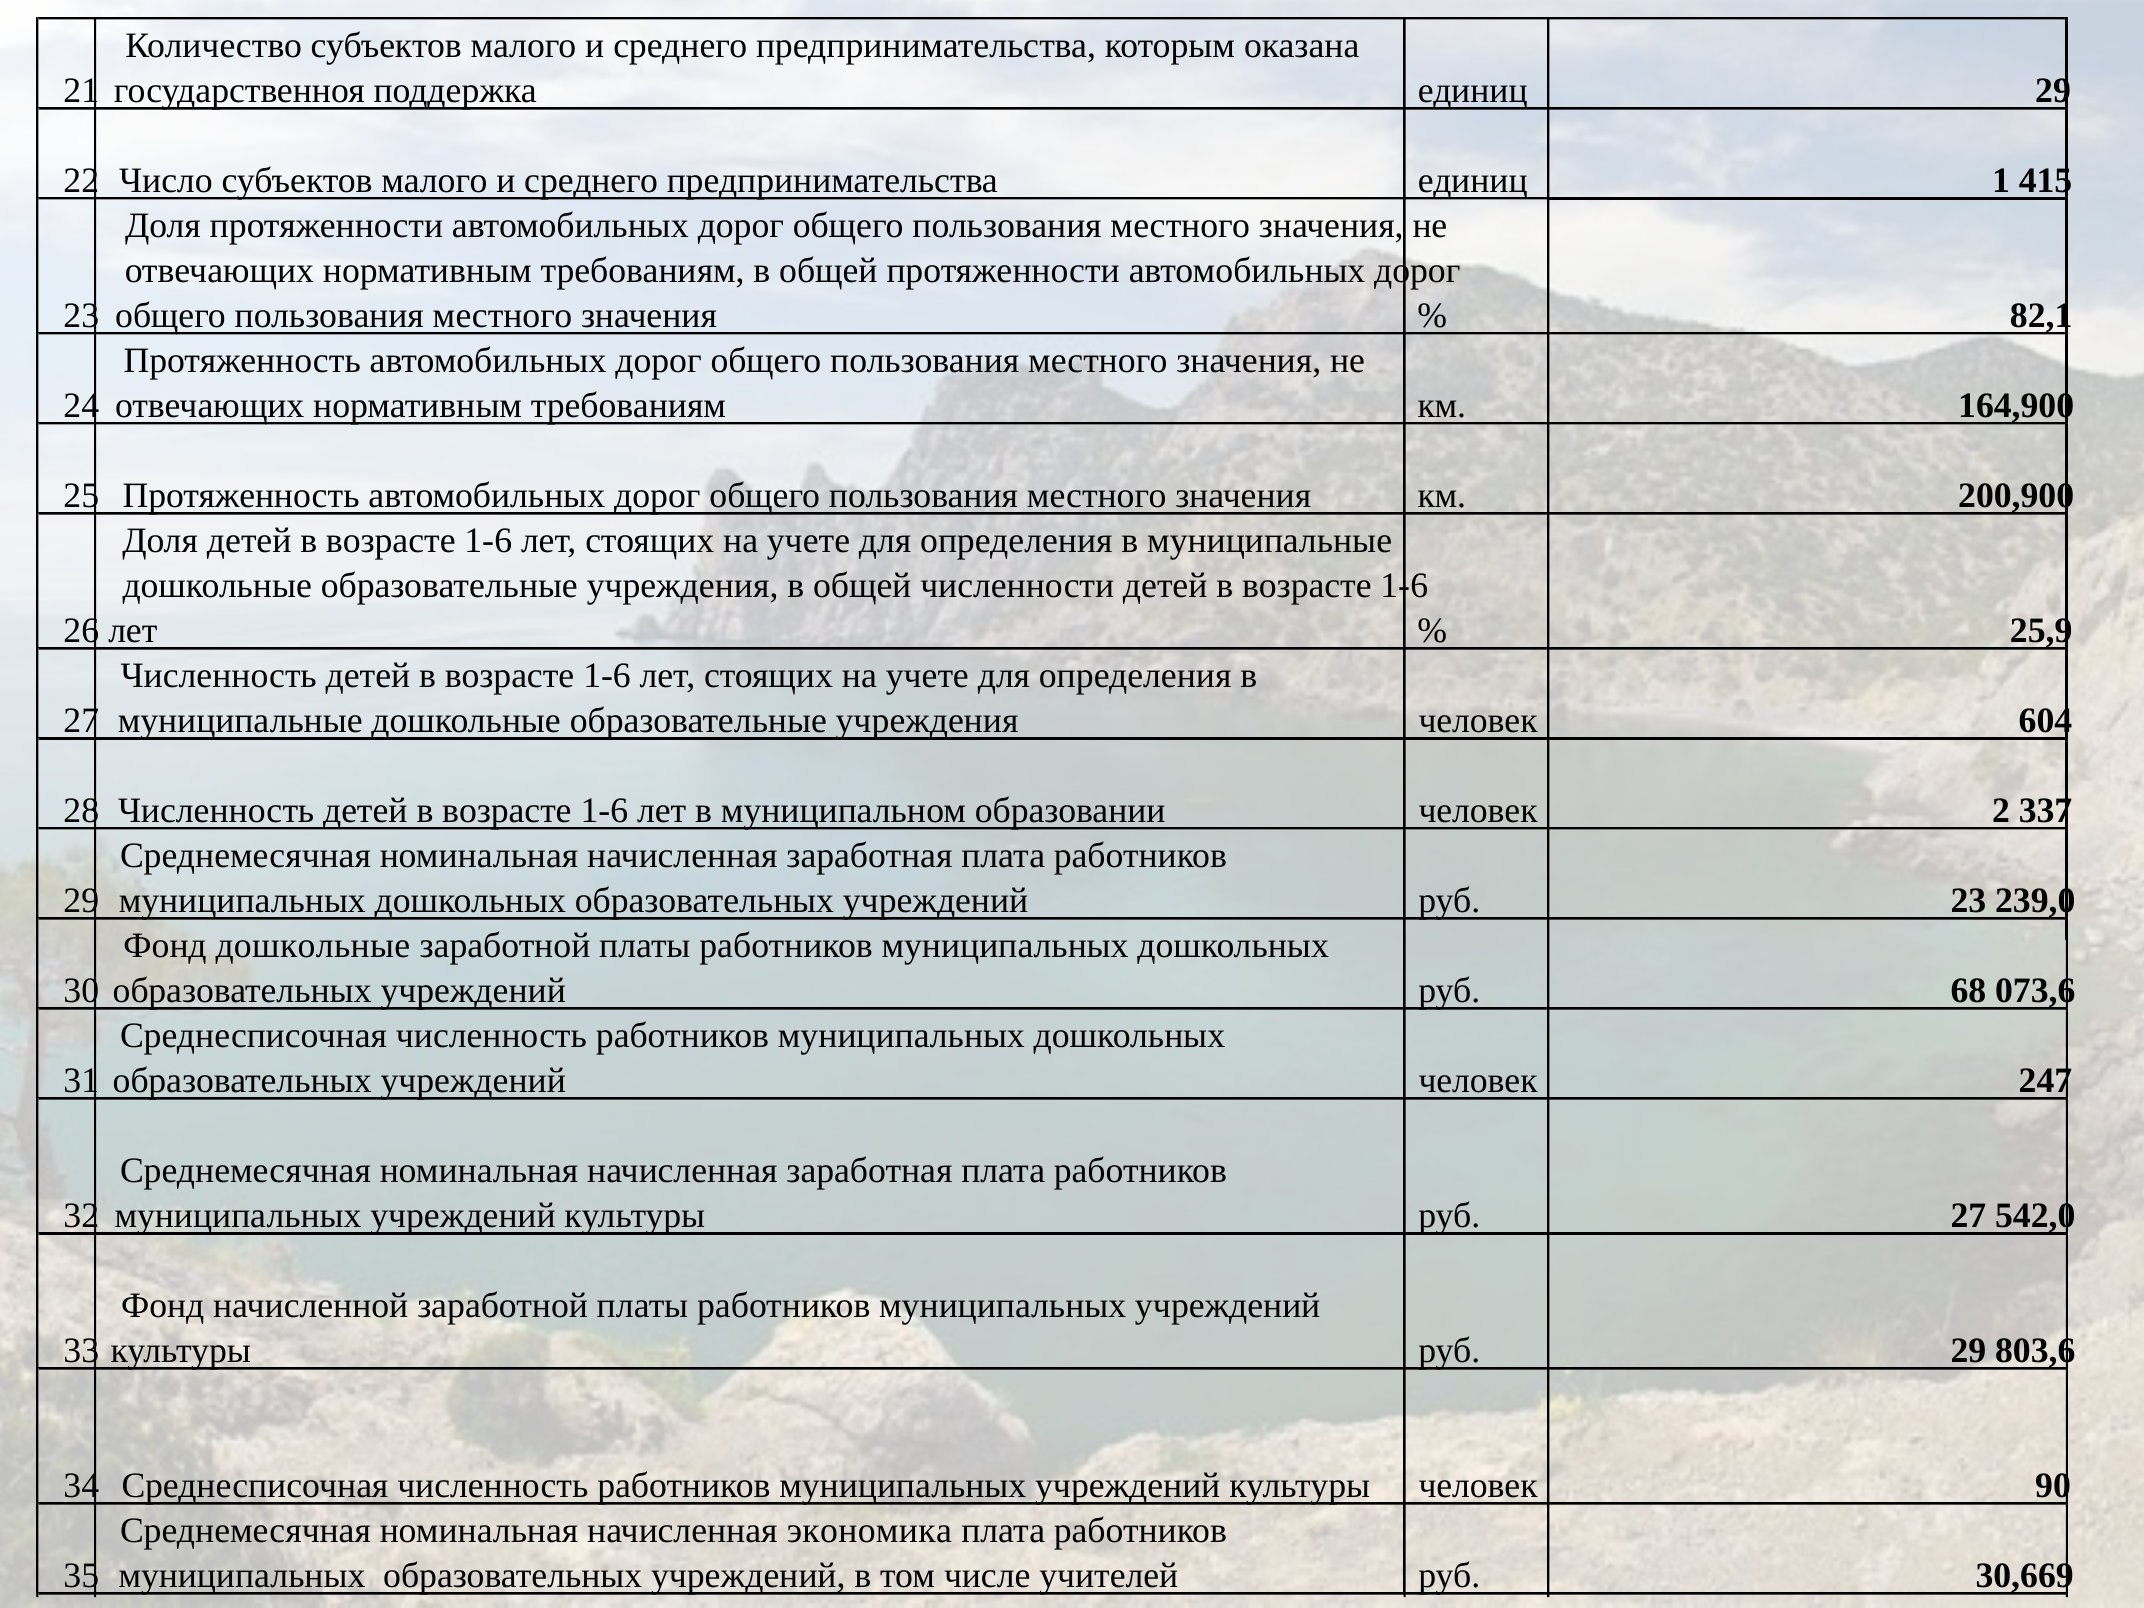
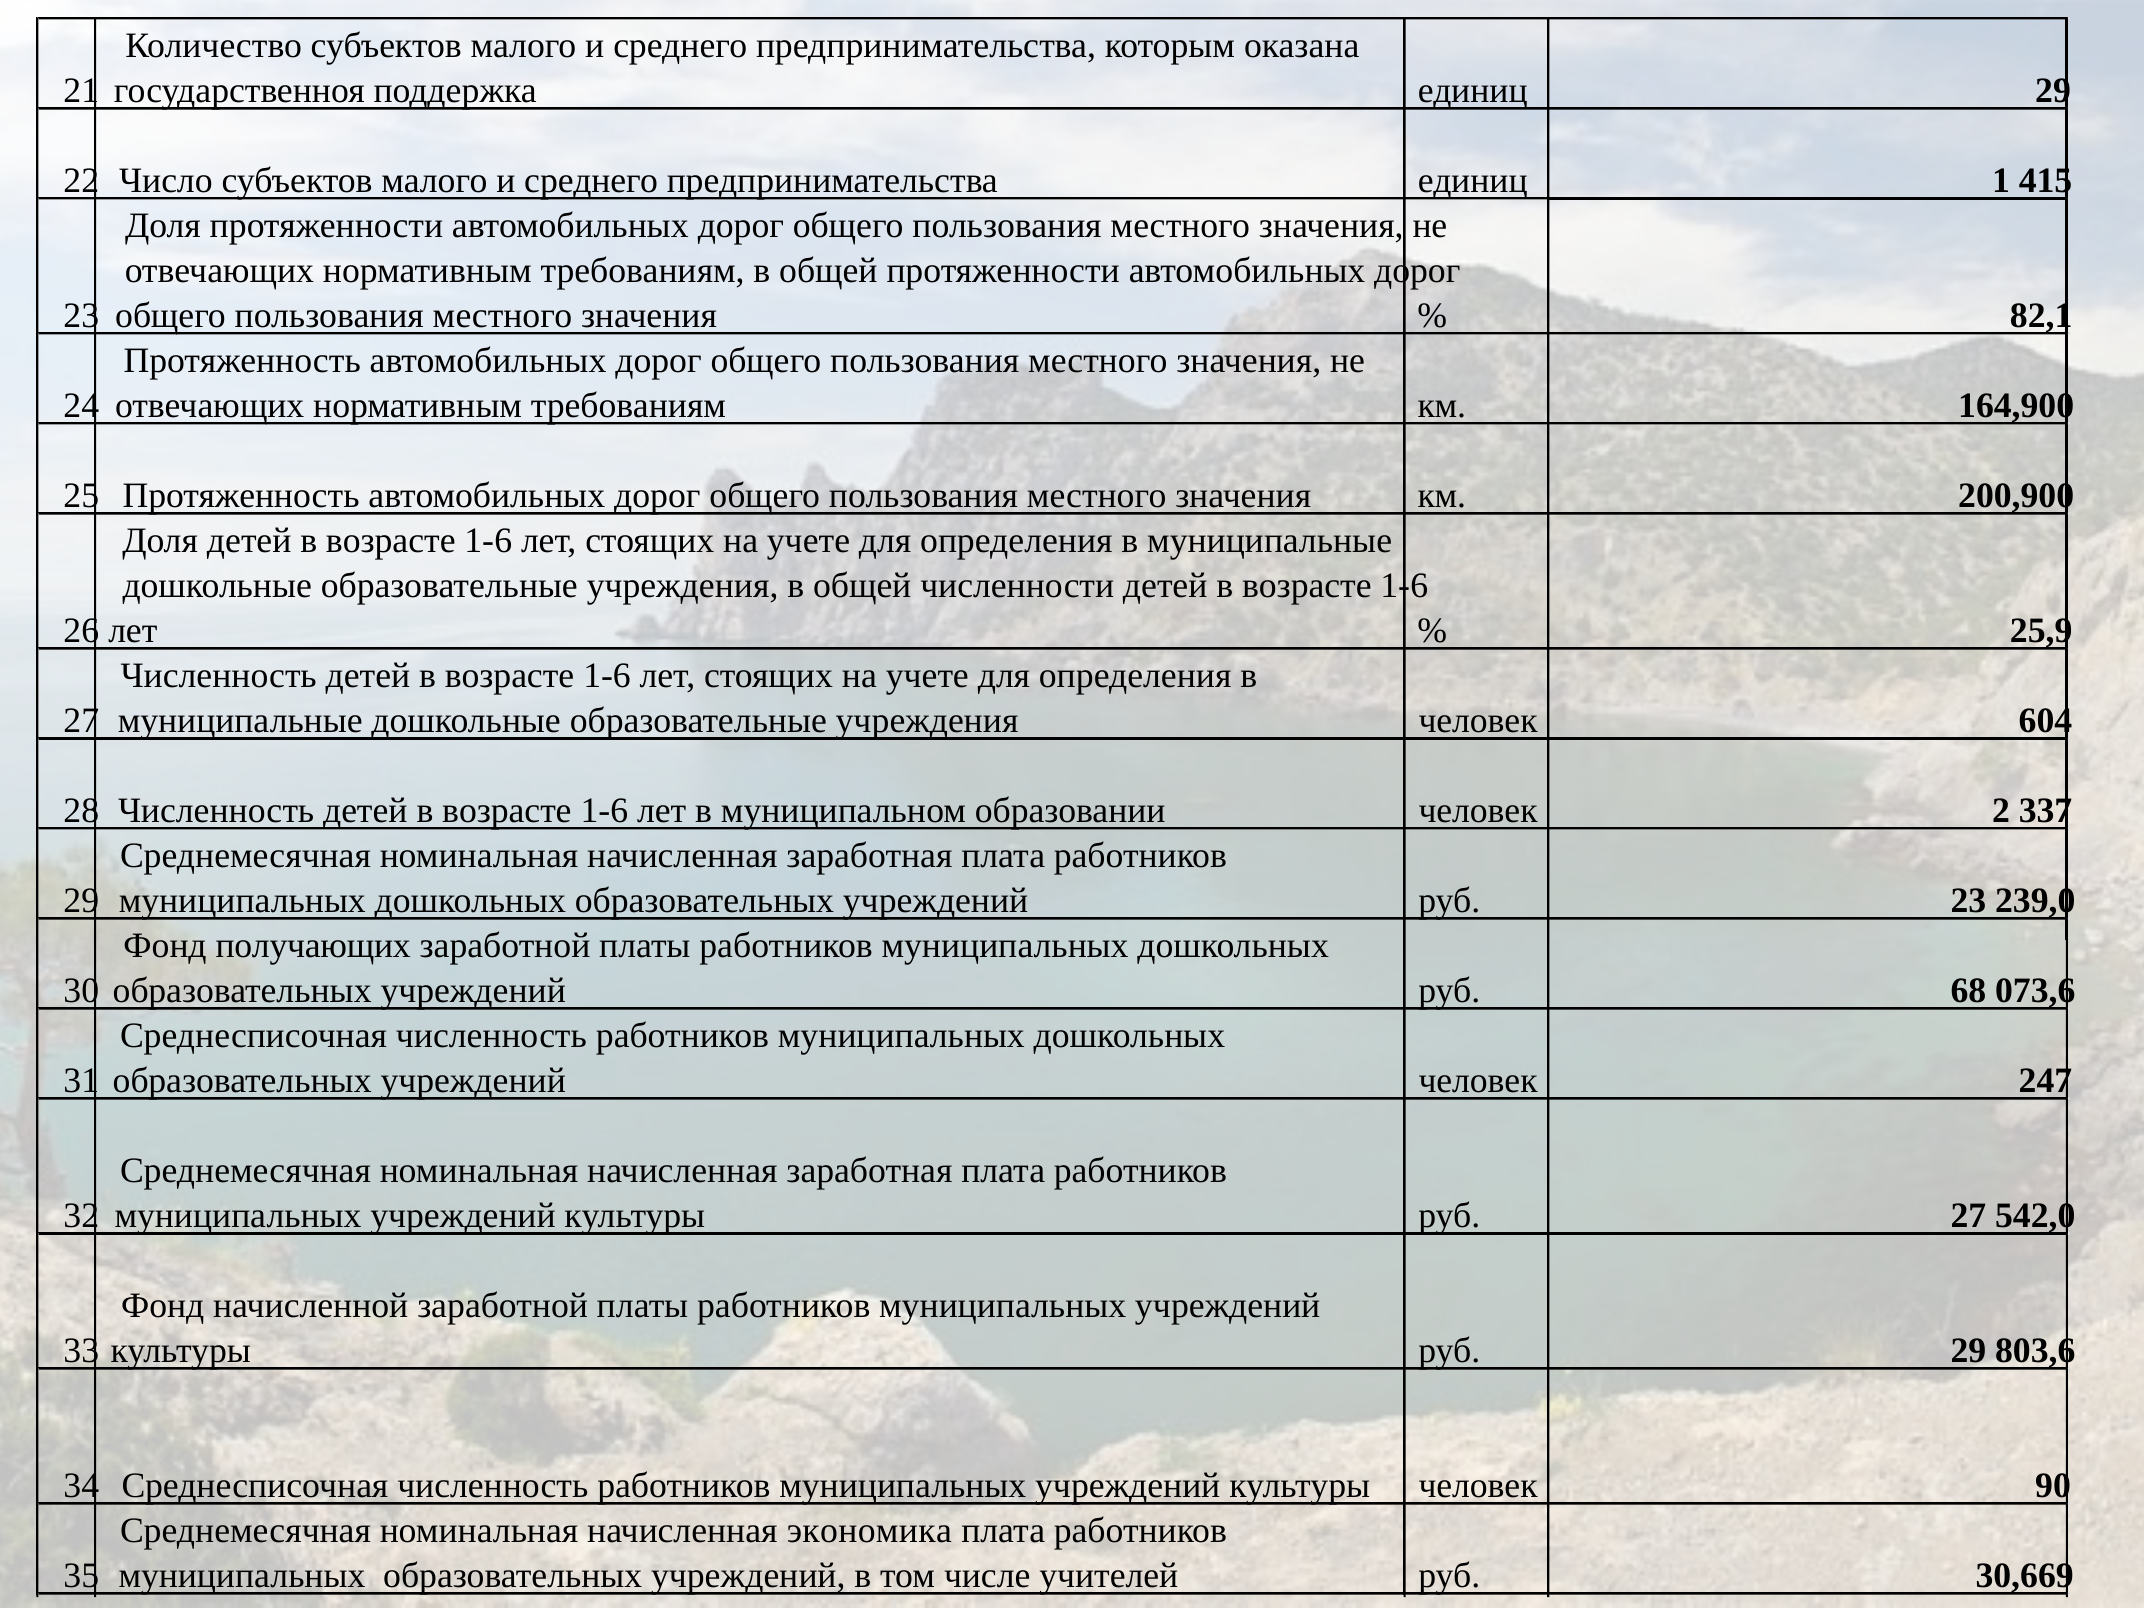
Фонд дошкольные: дошкольные -> получающих
